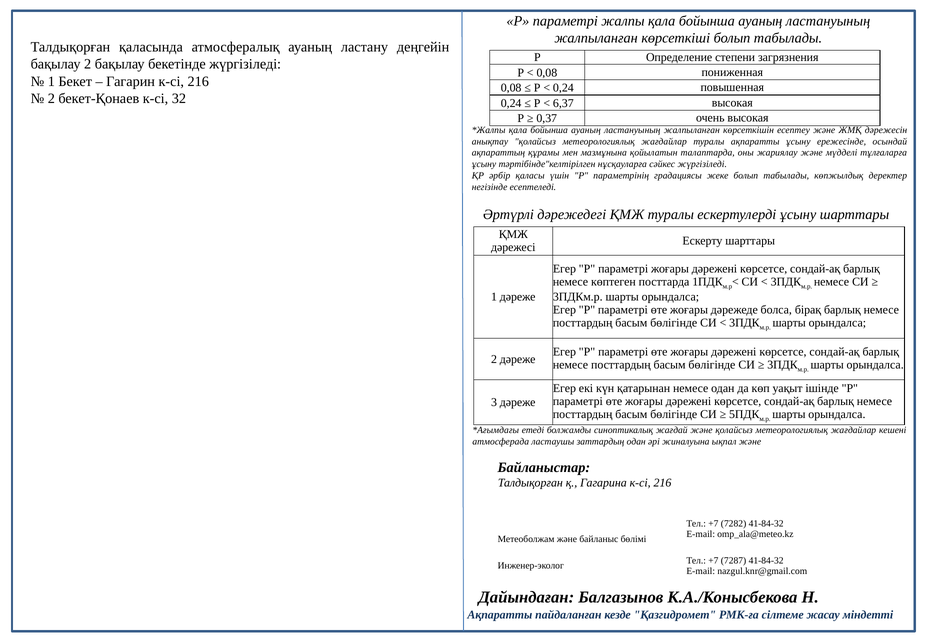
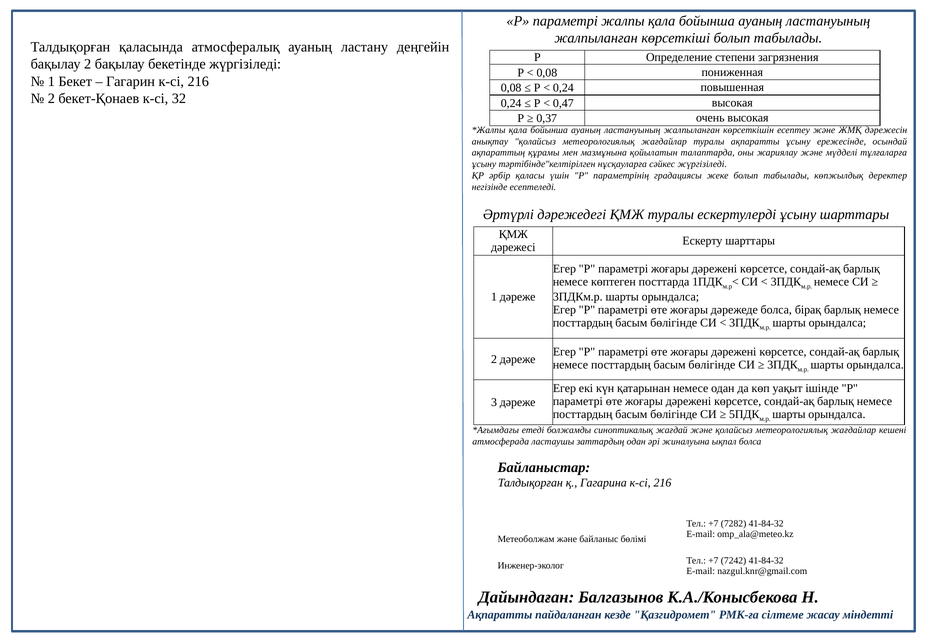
6,37: 6,37 -> 0,47
ықпал және: және -> болса
7287: 7287 -> 7242
